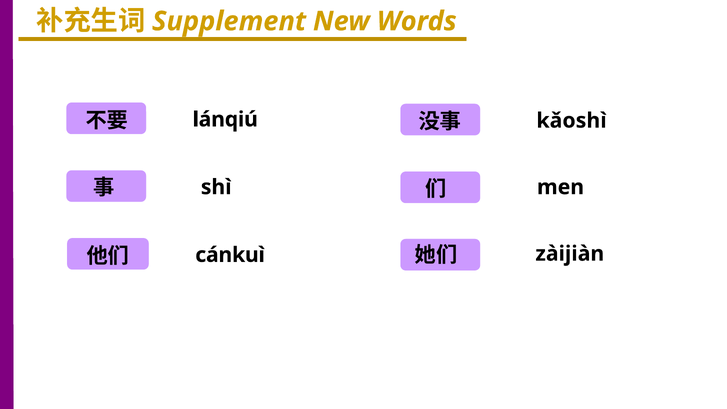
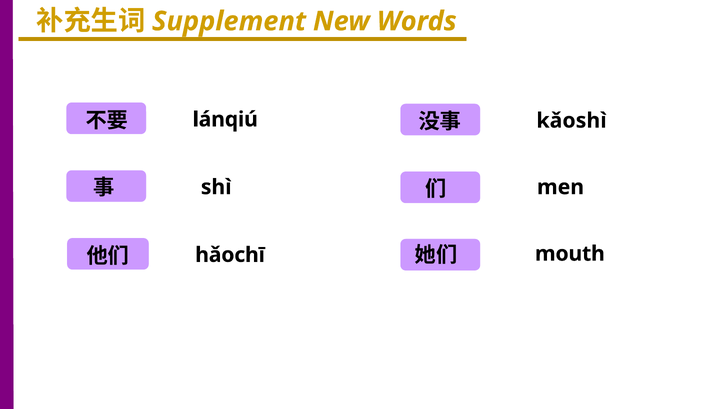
zàijiàn: zàijiàn -> mouth
cánkuì: cánkuì -> hǎochī
